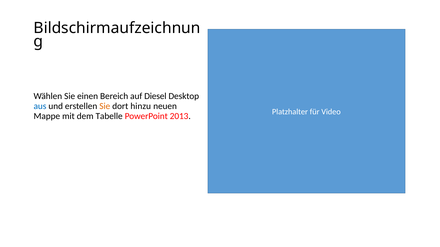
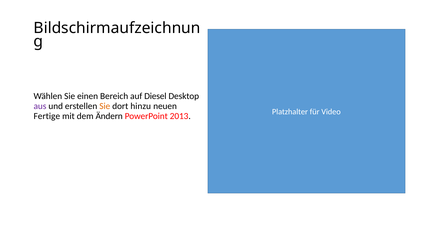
aus colour: blue -> purple
Mappe: Mappe -> Fertige
Tabelle: Tabelle -> Ändern
